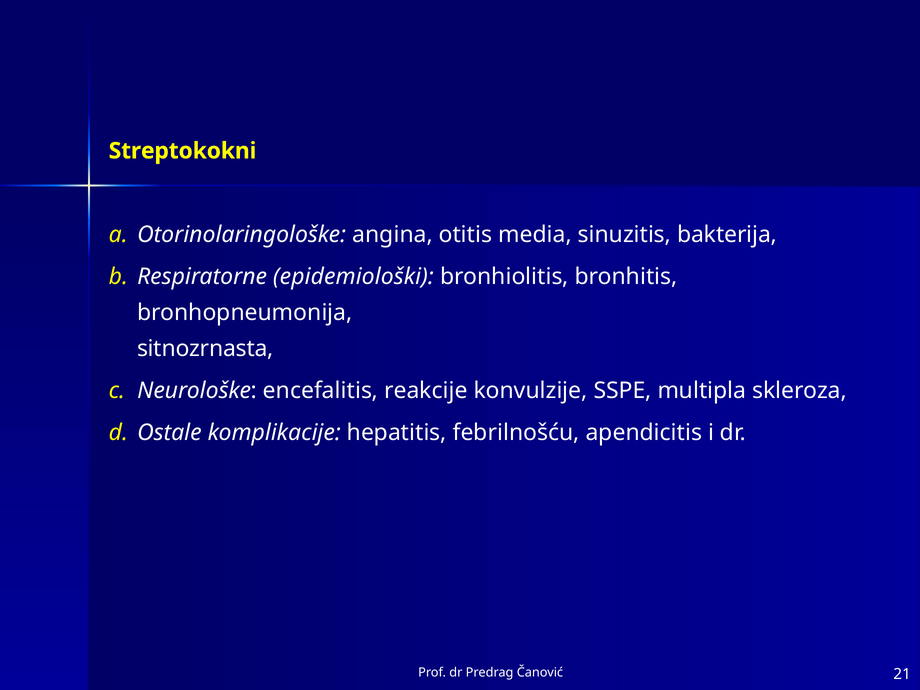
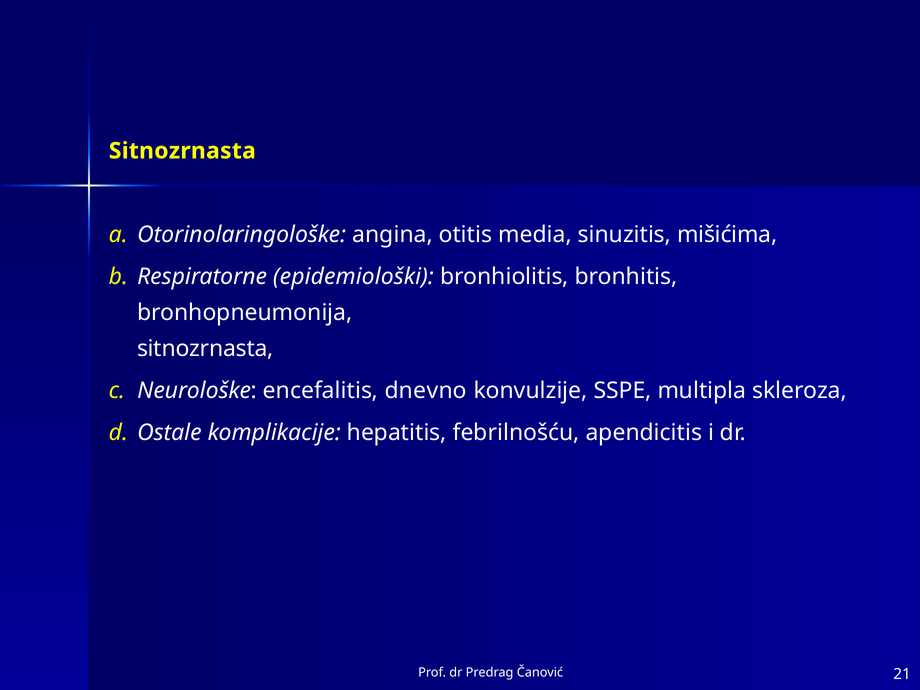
Streptokokni at (183, 151): Streptokokni -> Sitnozrnasta
bakterija: bakterija -> mišićima
reakcije: reakcije -> dnevno
